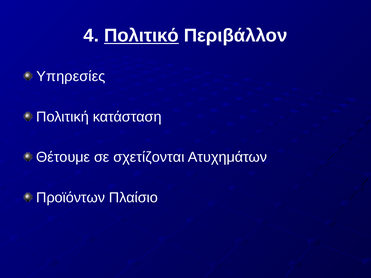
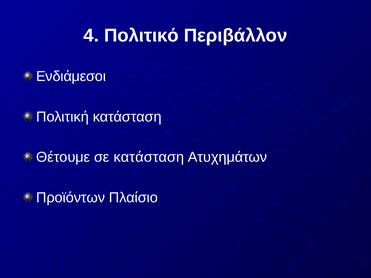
Πολιτικό underline: present -> none
Υπηρεσίες: Υπηρεσίες -> Ενδιάμεσοι
σε σχετίζονται: σχετίζονται -> κατάσταση
